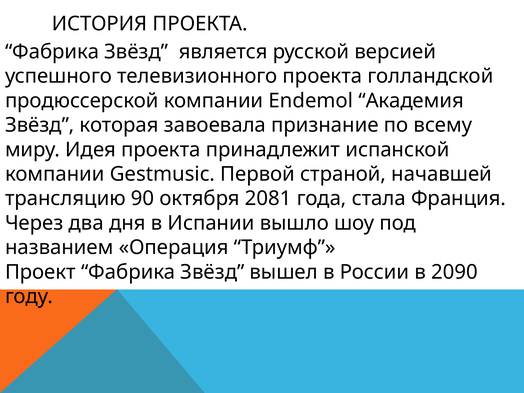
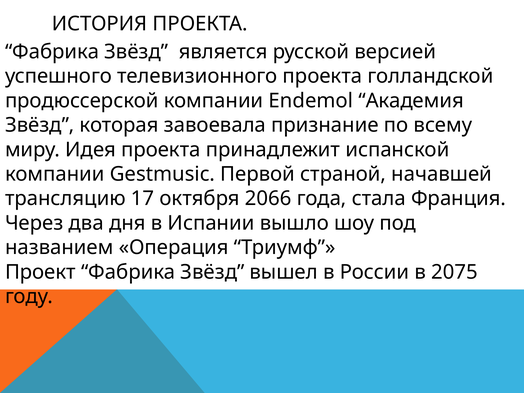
90: 90 -> 17
2081: 2081 -> 2066
2090: 2090 -> 2075
